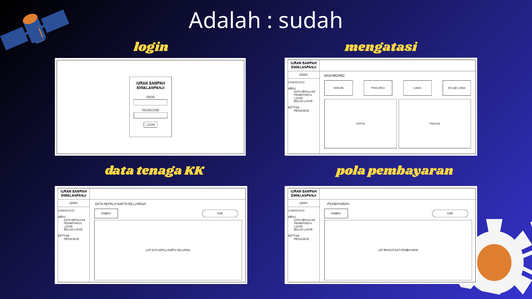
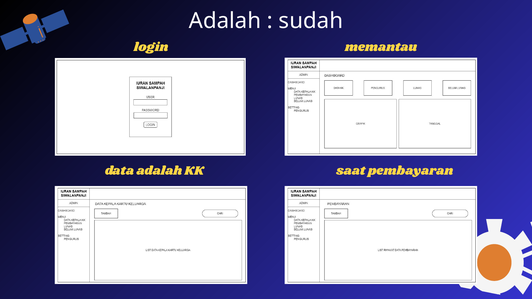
mengatasi: mengatasi -> memantau
data tenaga: tenaga -> adalah
pola: pola -> saat
